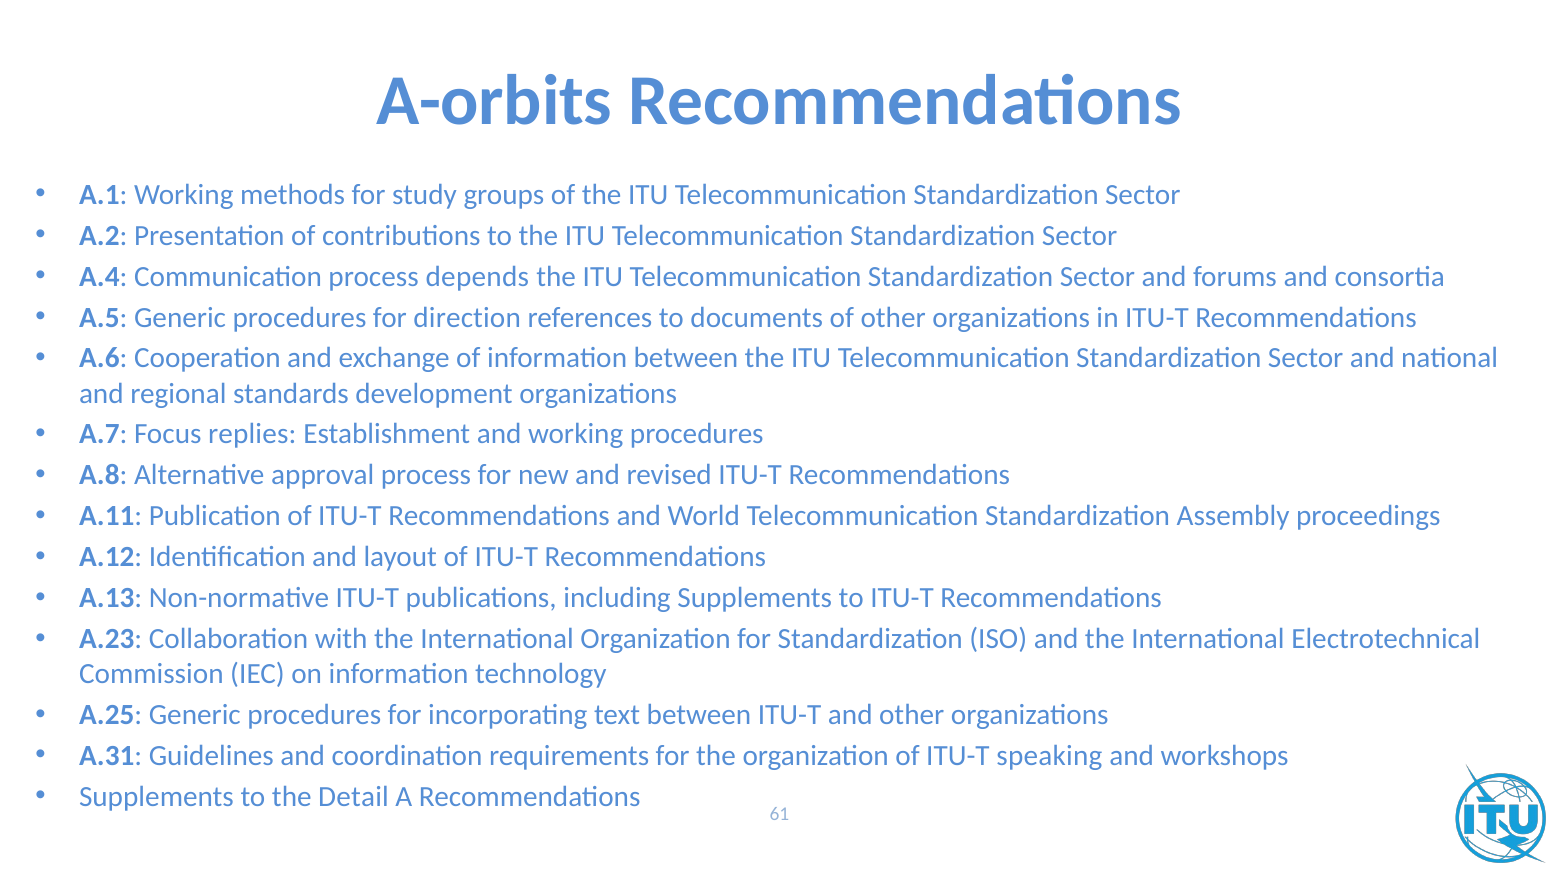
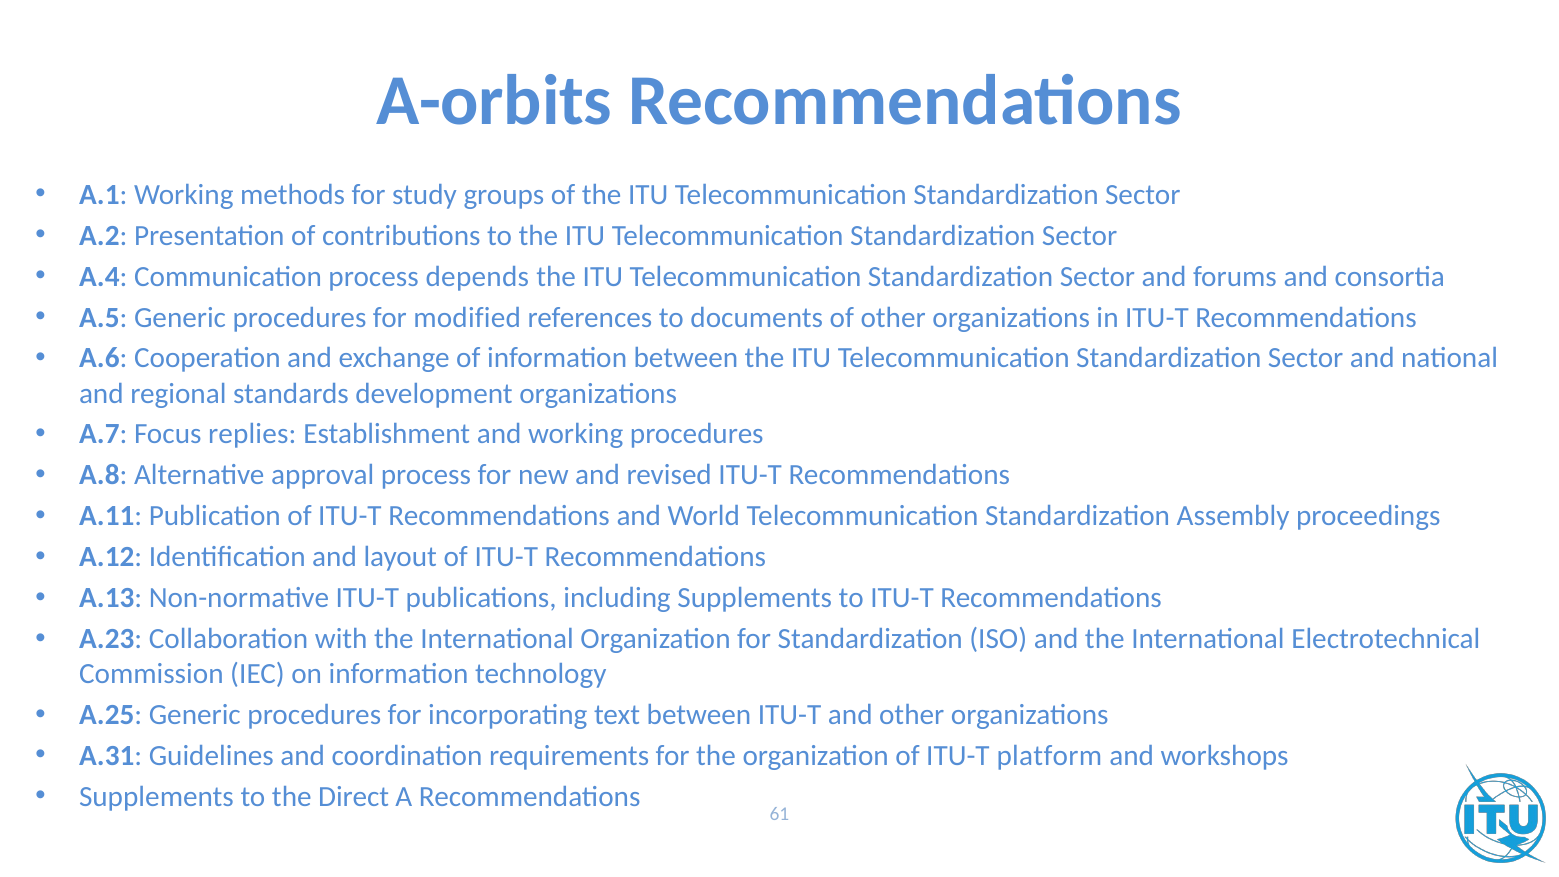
direction: direction -> modified
speaking: speaking -> platform
Detail: Detail -> Direct
